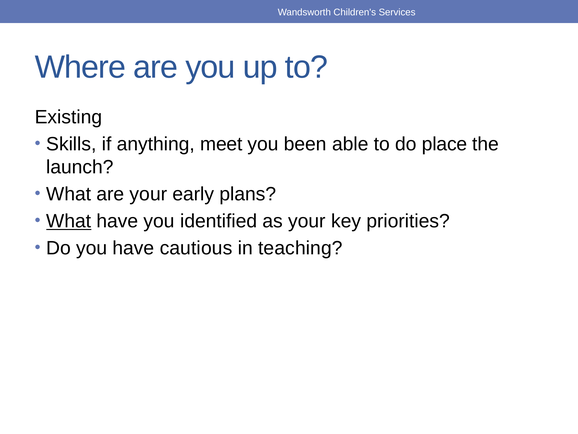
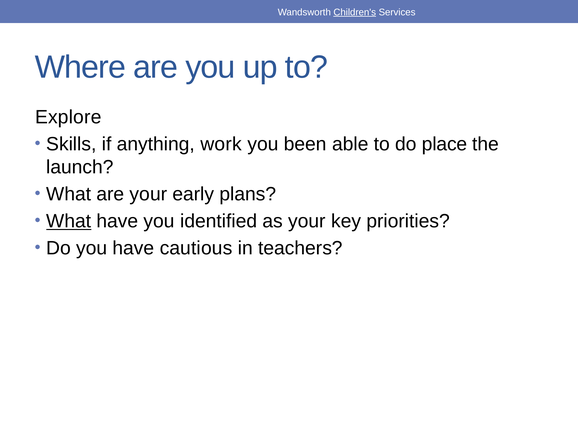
Children's underline: none -> present
Existing: Existing -> Explore
meet: meet -> work
teaching: teaching -> teachers
